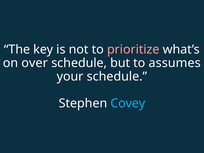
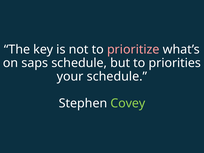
over: over -> saps
assumes: assumes -> priorities
Covey colour: light blue -> light green
